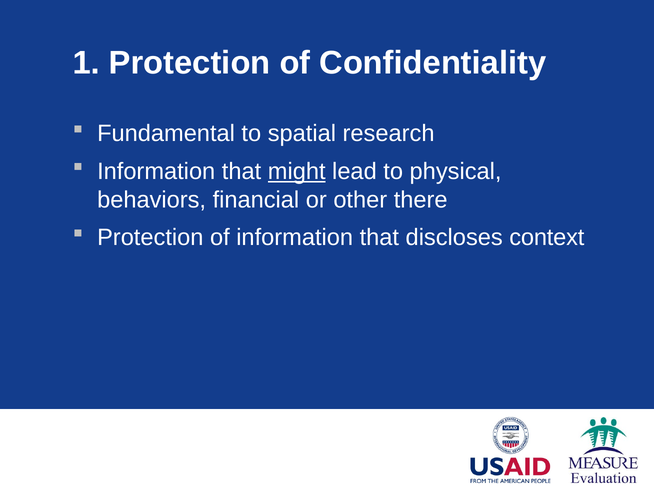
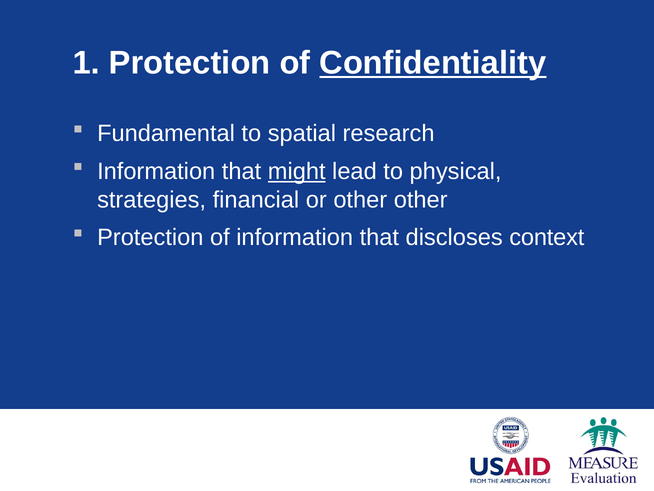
Confidentiality underline: none -> present
behaviors: behaviors -> strategies
other there: there -> other
